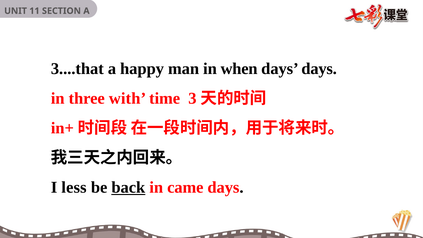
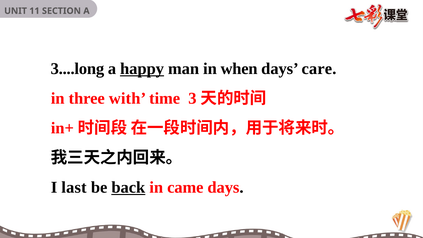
3....that: 3....that -> 3....long
happy underline: none -> present
days days: days -> care
less: less -> last
